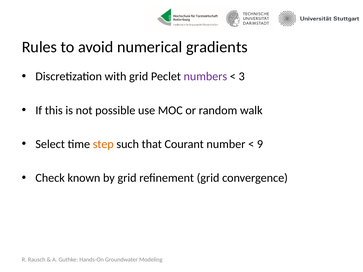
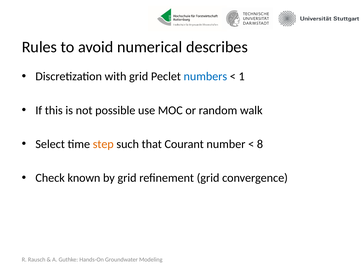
gradients: gradients -> describes
numbers colour: purple -> blue
3: 3 -> 1
9: 9 -> 8
